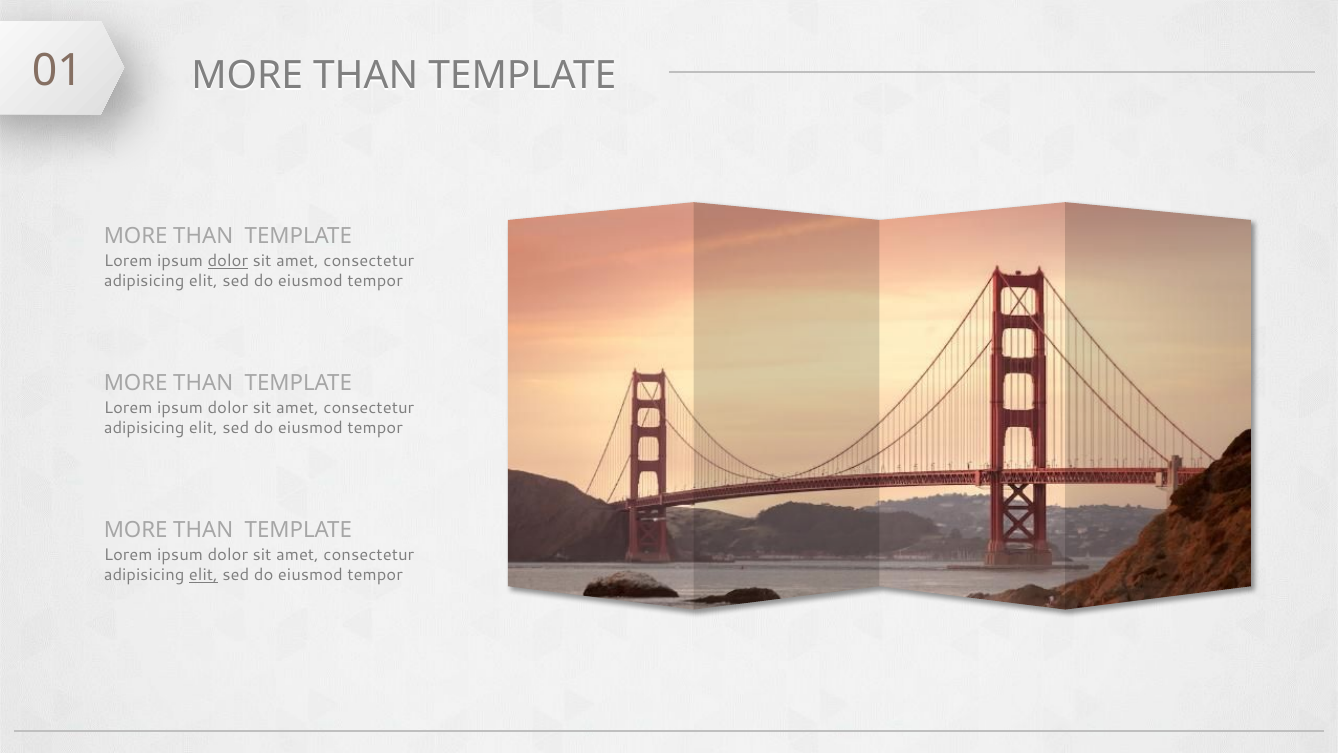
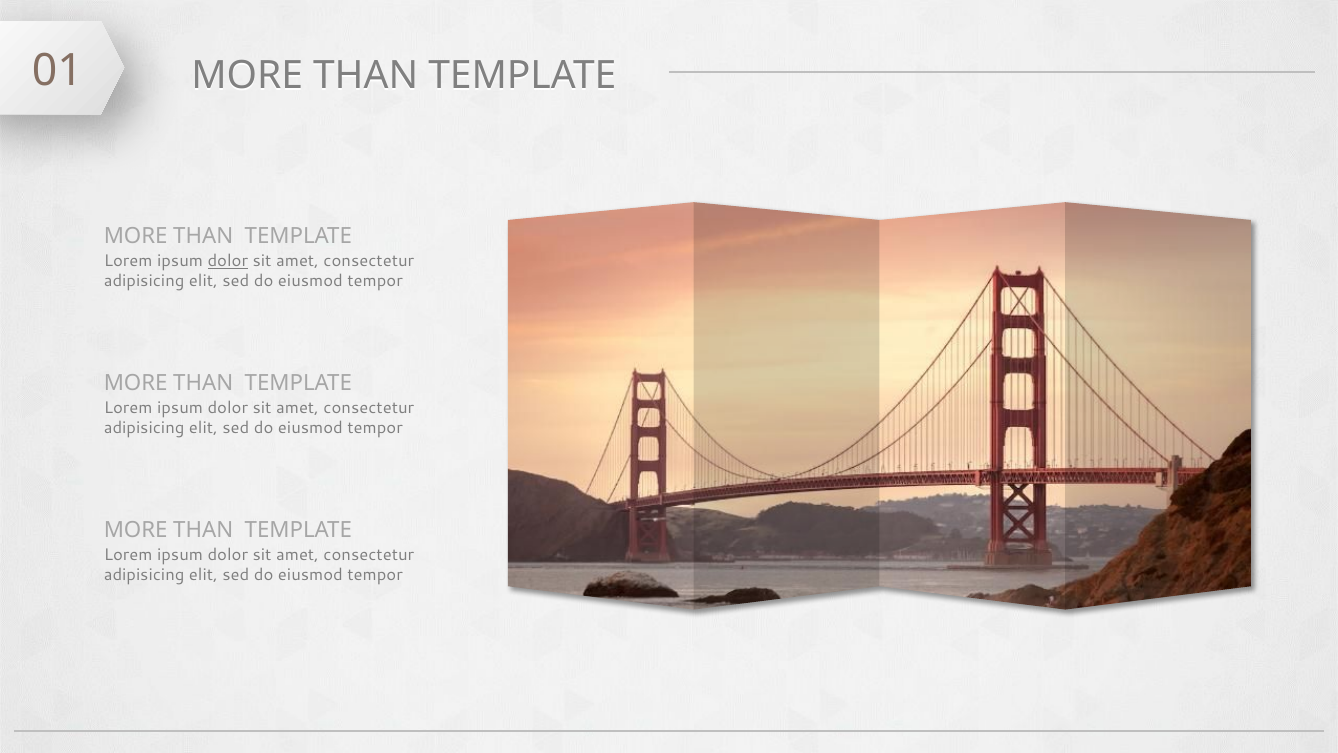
elit at (203, 575) underline: present -> none
